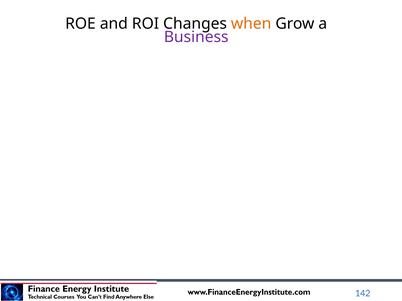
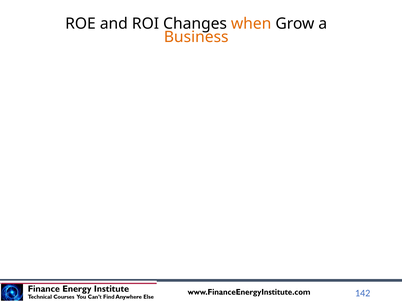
Business colour: purple -> orange
